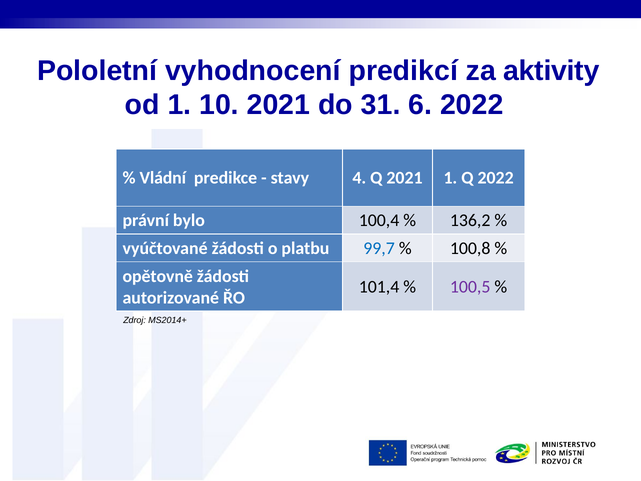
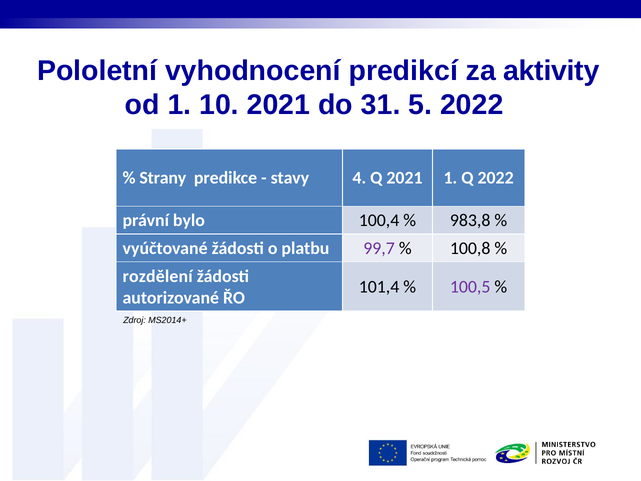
6: 6 -> 5
Vládní: Vládní -> Strany
136,2: 136,2 -> 983,8
99,7 colour: blue -> purple
opětovně: opětovně -> rozdělení
